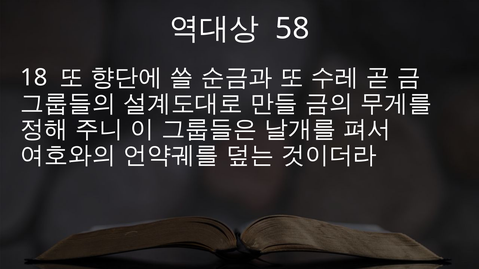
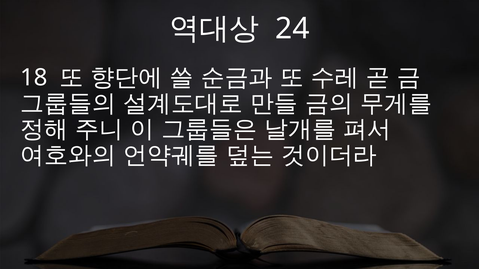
58: 58 -> 24
